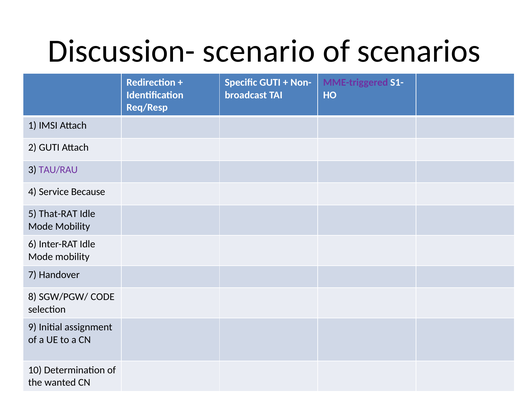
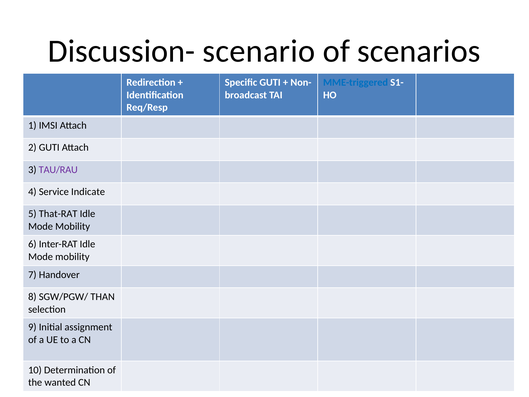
MME-triggered colour: purple -> blue
Because: Because -> Indicate
CODE: CODE -> THAN
